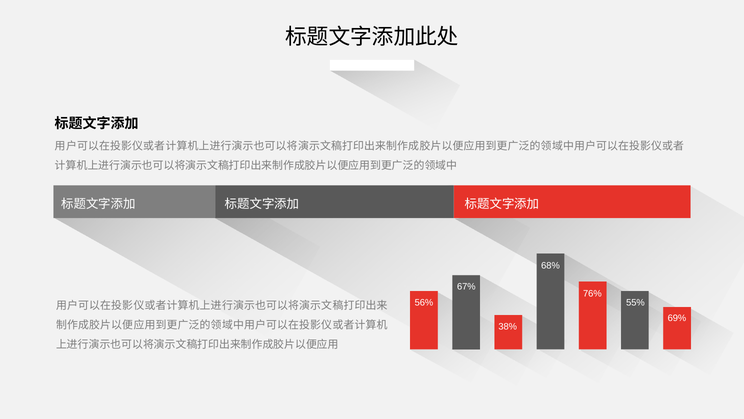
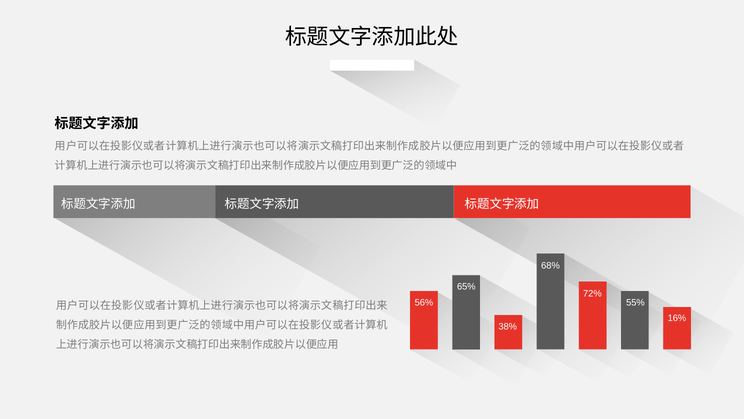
67%: 67% -> 65%
76%: 76% -> 72%
69%: 69% -> 16%
